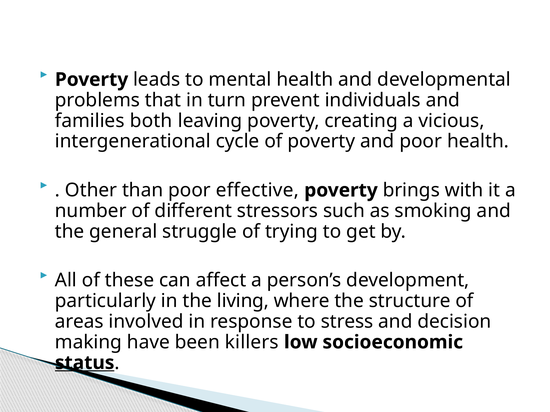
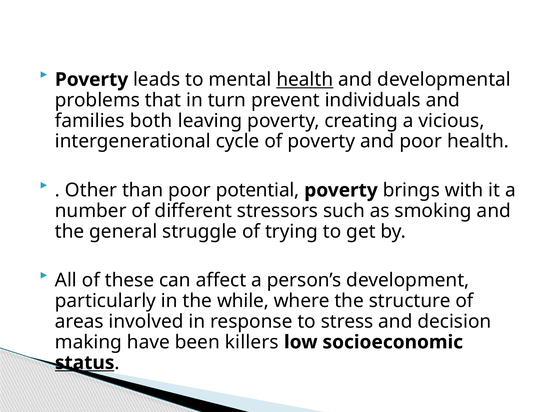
health at (305, 80) underline: none -> present
effective: effective -> potential
living: living -> while
